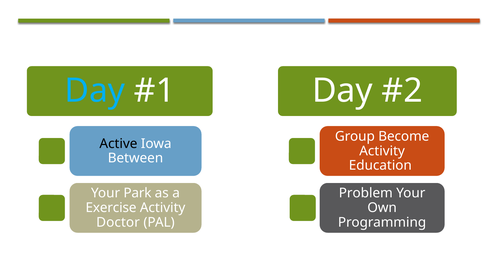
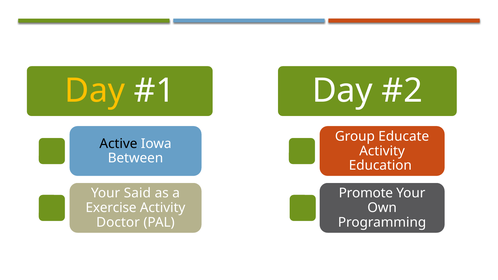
Day at (95, 91) colour: light blue -> yellow
Become: Become -> Educate
Park: Park -> Said
Problem: Problem -> Promote
